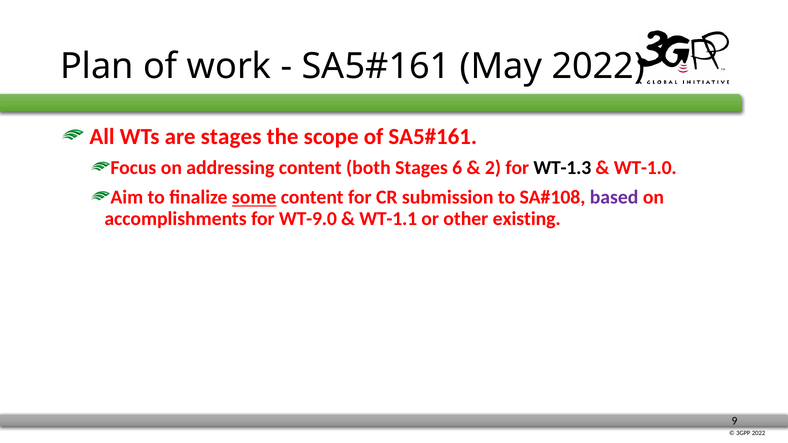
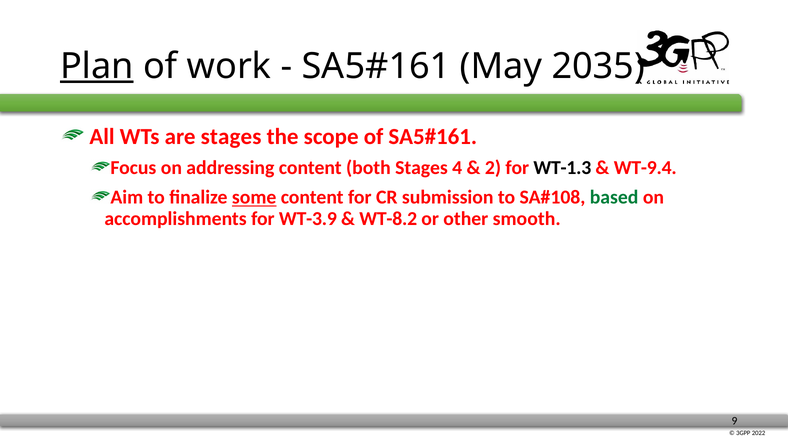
Plan underline: none -> present
May 2022: 2022 -> 2035
6: 6 -> 4
WT-1.0: WT-1.0 -> WT-9.4
based colour: purple -> green
WT-9.0: WT-9.0 -> WT-3.9
WT-1.1: WT-1.1 -> WT-8.2
existing: existing -> smooth
